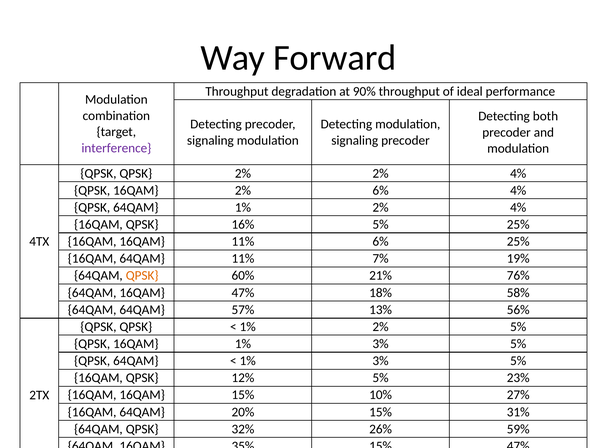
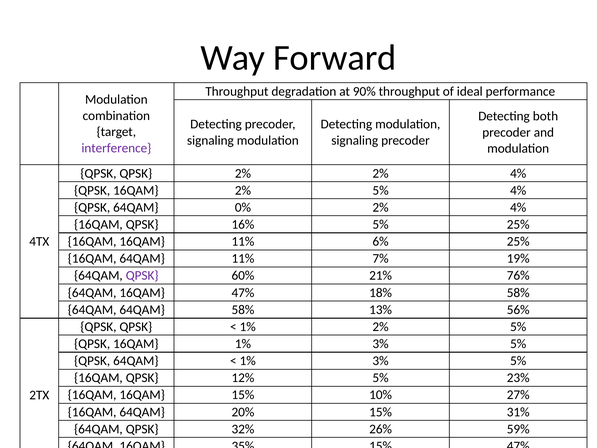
16QAM 2% 6%: 6% -> 5%
64QAM 1%: 1% -> 0%
QPSK at (142, 275) colour: orange -> purple
64QAM 57%: 57% -> 58%
